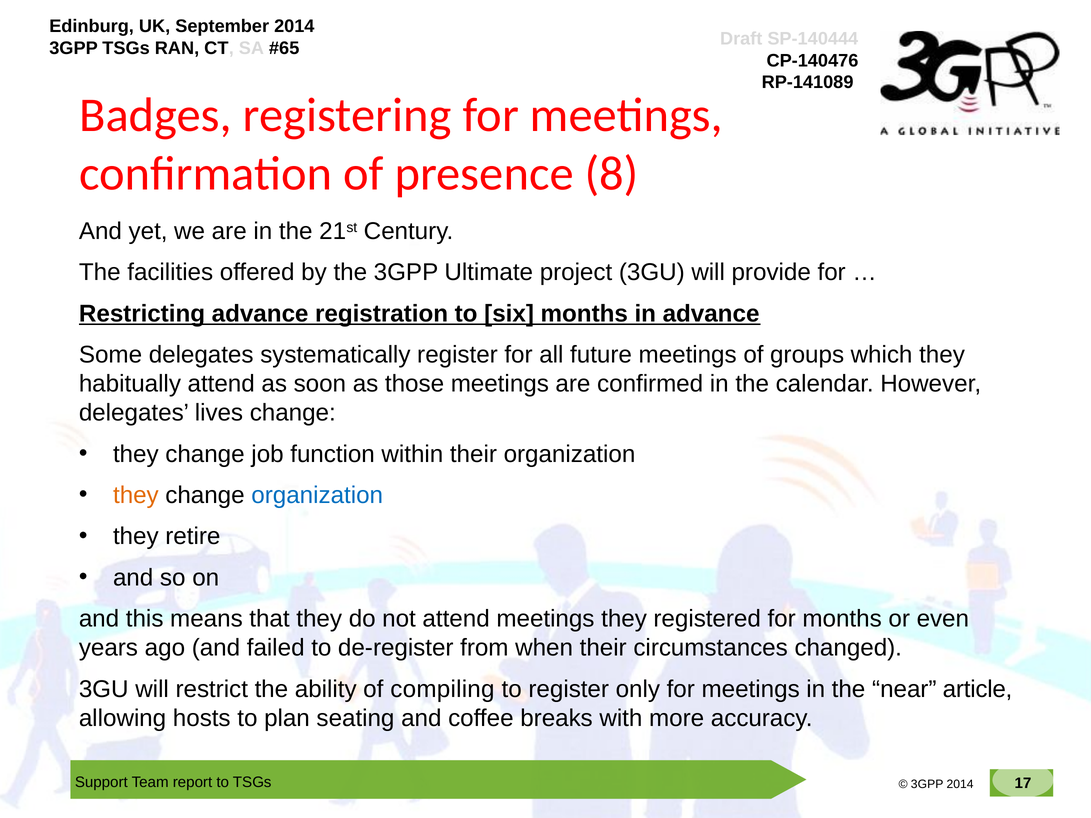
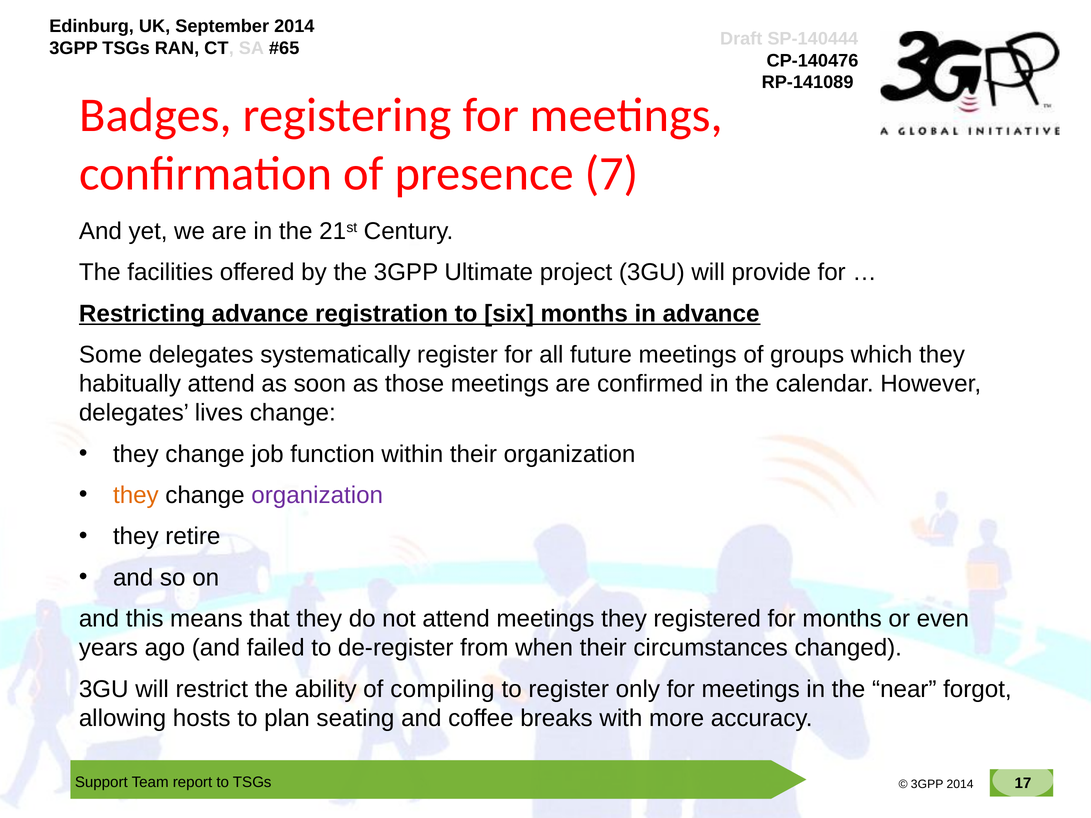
8: 8 -> 7
organization at (317, 495) colour: blue -> purple
article: article -> forgot
